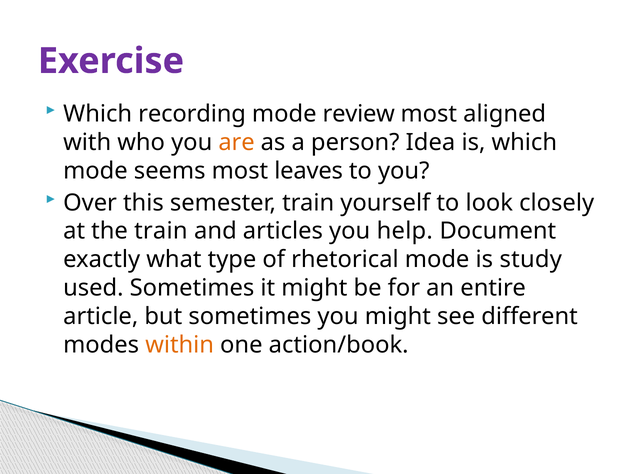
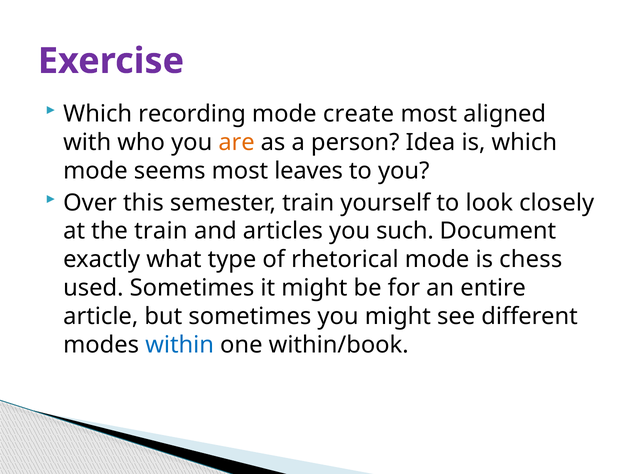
review: review -> create
help: help -> such
study: study -> chess
within colour: orange -> blue
action/book: action/book -> within/book
